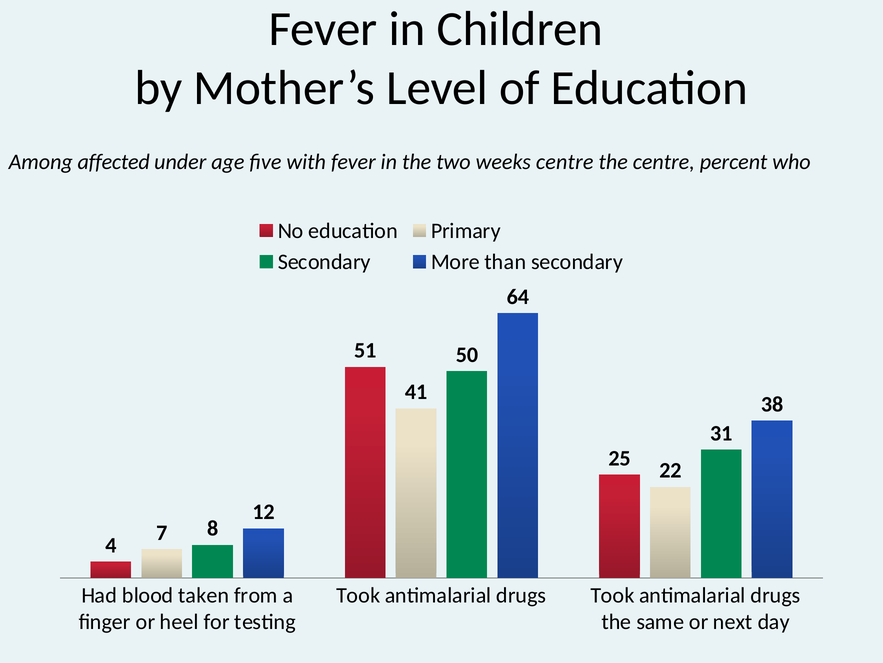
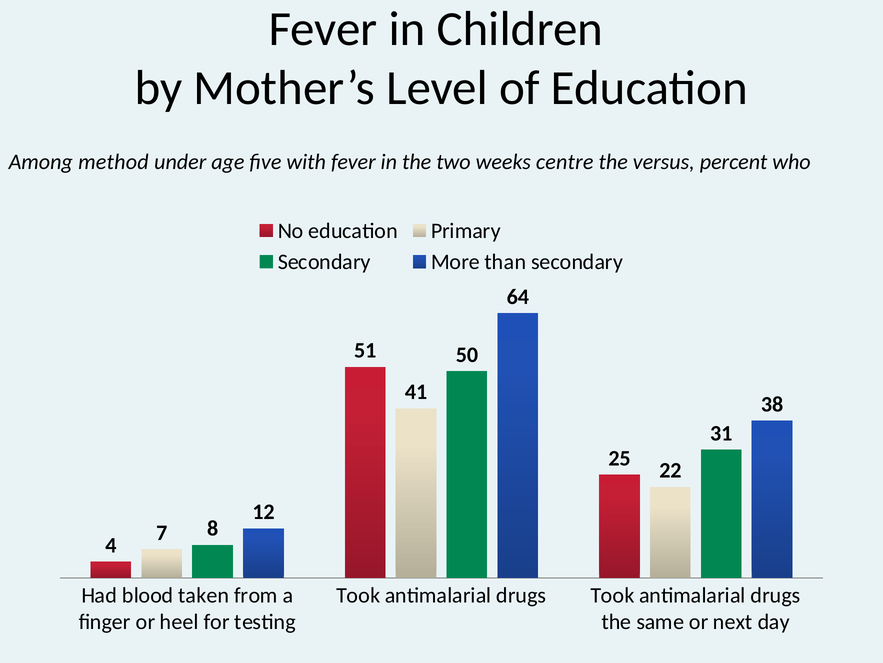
affected: affected -> method
the centre: centre -> versus
